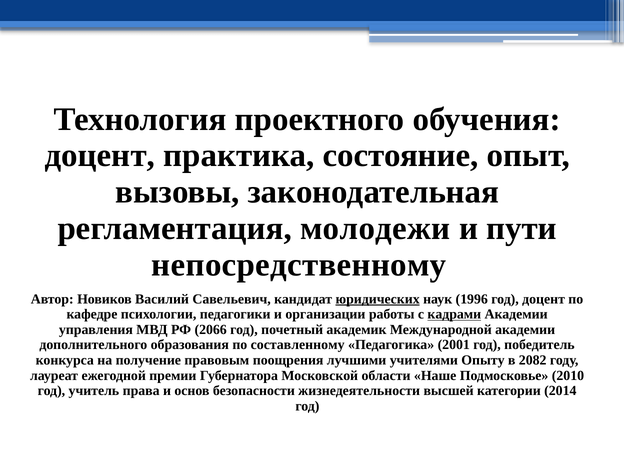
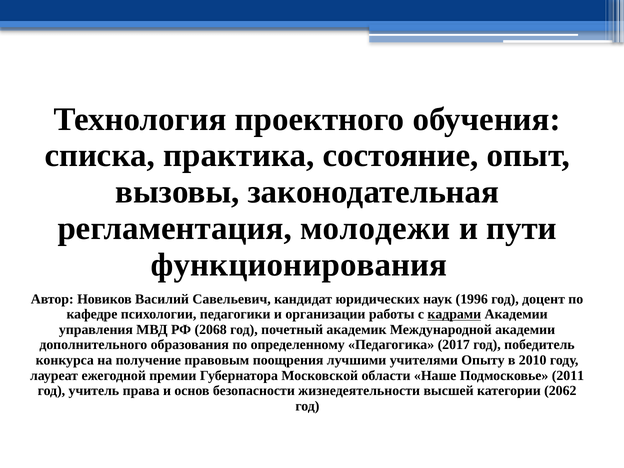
доцент at (100, 156): доцент -> списка
непосредственному: непосредственному -> функционирования
юридических underline: present -> none
2066: 2066 -> 2068
составленному: составленному -> определенному
2001: 2001 -> 2017
2082: 2082 -> 2010
2010: 2010 -> 2011
2014: 2014 -> 2062
